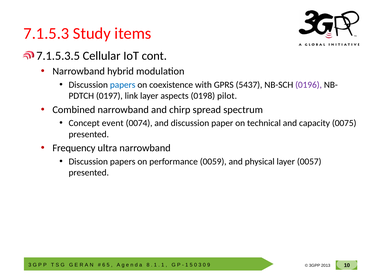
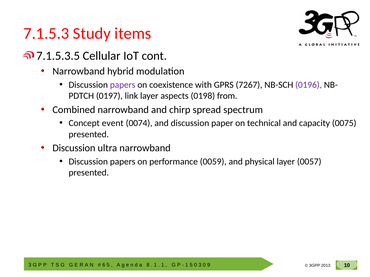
papers at (123, 85) colour: blue -> purple
5437: 5437 -> 7267
pilot: pilot -> from
Frequency at (74, 148): Frequency -> Discussion
